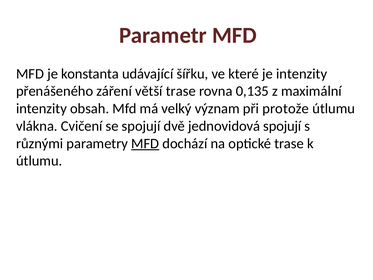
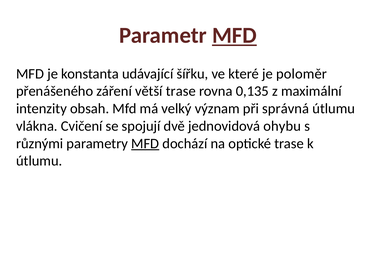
MFD at (234, 35) underline: none -> present
je intenzity: intenzity -> poloměr
protože: protože -> správná
jednovidová spojují: spojují -> ohybu
